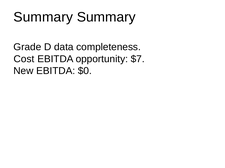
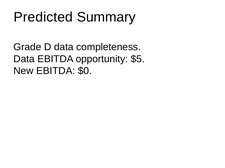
Summary at (43, 17): Summary -> Predicted
Cost at (24, 59): Cost -> Data
$7: $7 -> $5
